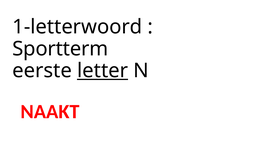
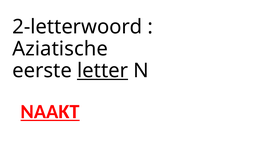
1-letterwoord: 1-letterwoord -> 2-letterwoord
Sportterm: Sportterm -> Aziatische
NAAKT underline: none -> present
